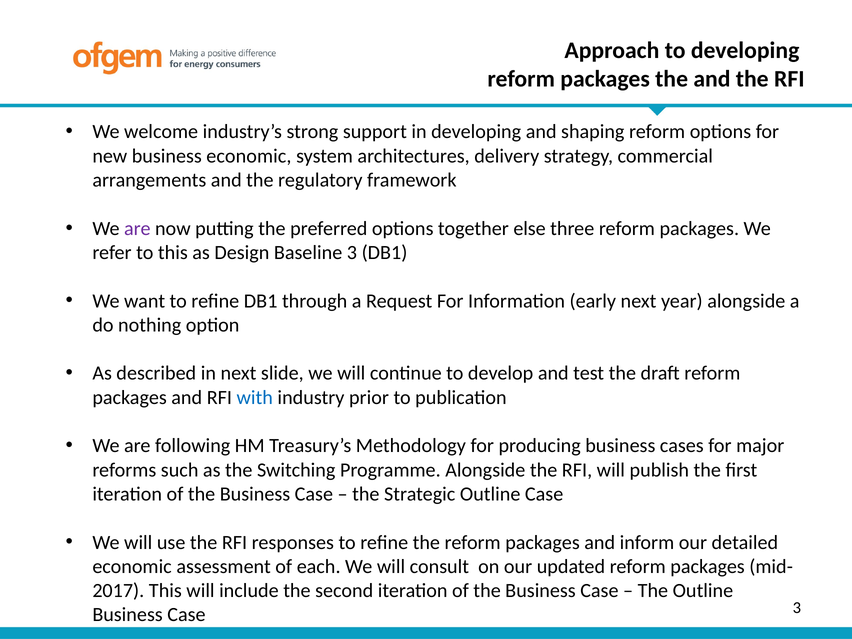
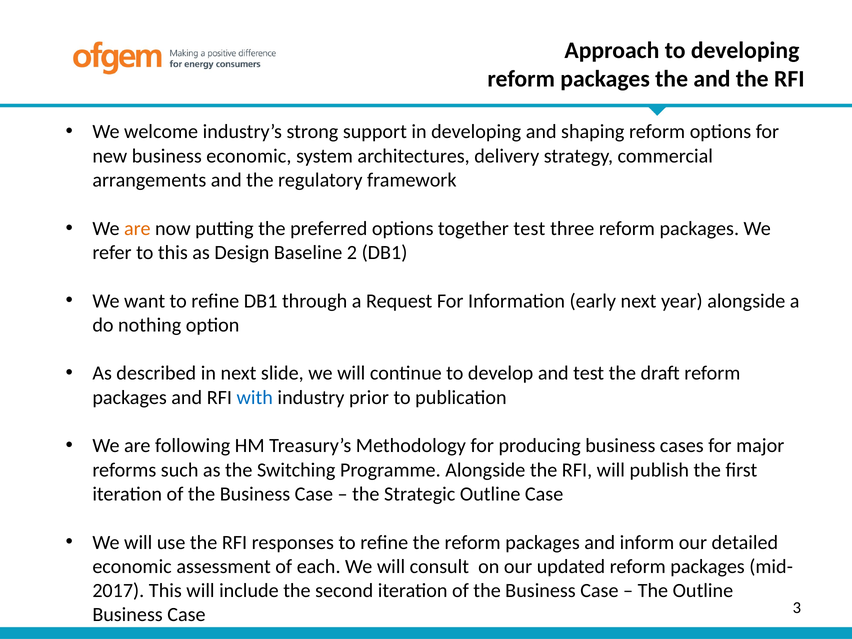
are at (137, 228) colour: purple -> orange
together else: else -> test
Baseline 3: 3 -> 2
